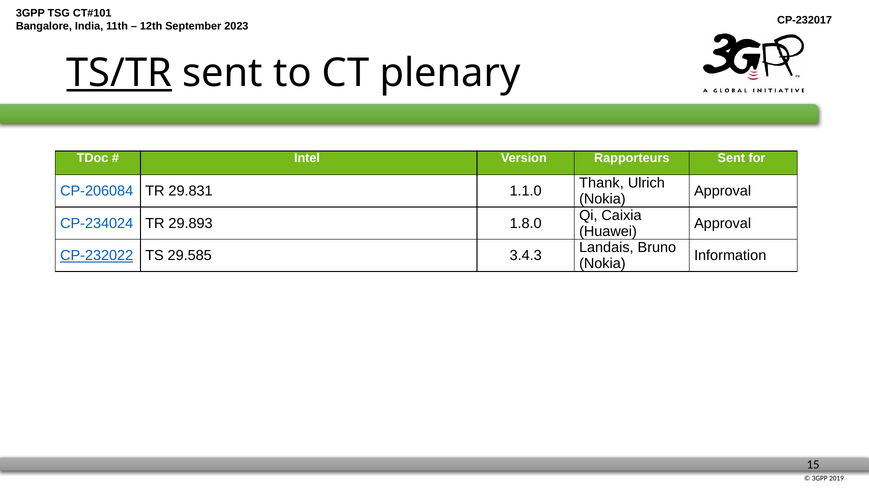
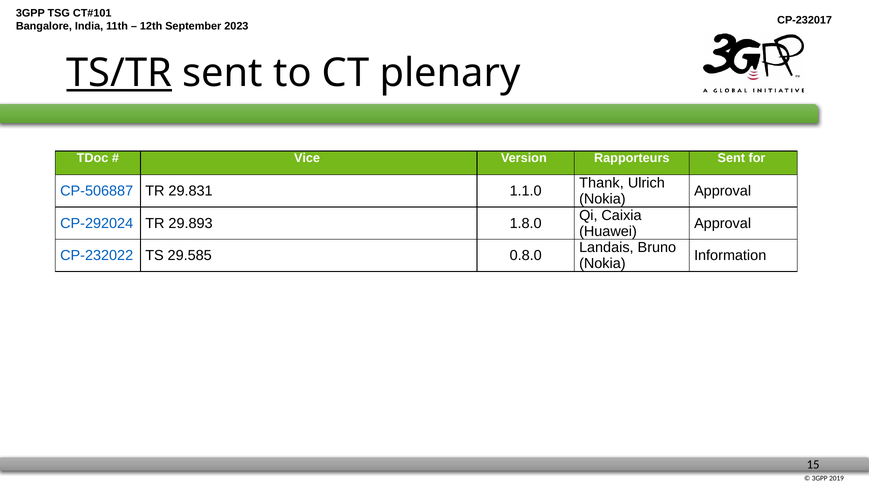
Intel: Intel -> Vice
CP-206084: CP-206084 -> CP-506887
CP-234024: CP-234024 -> CP-292024
CP-232022 underline: present -> none
3.4.3: 3.4.3 -> 0.8.0
